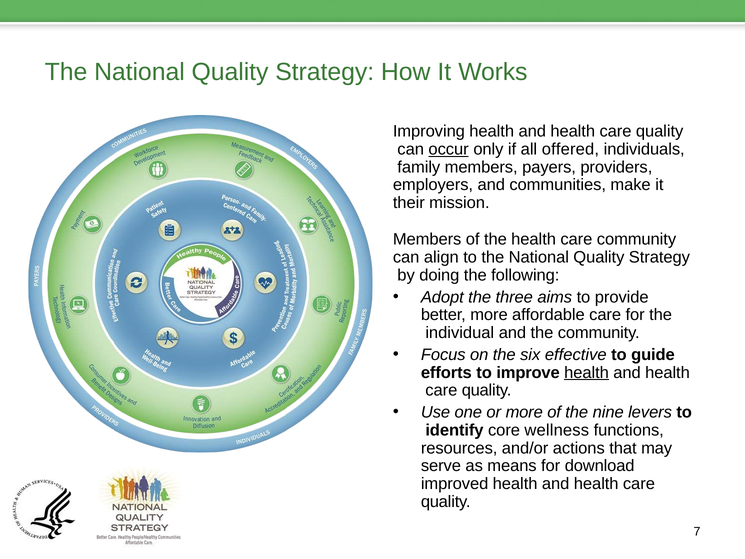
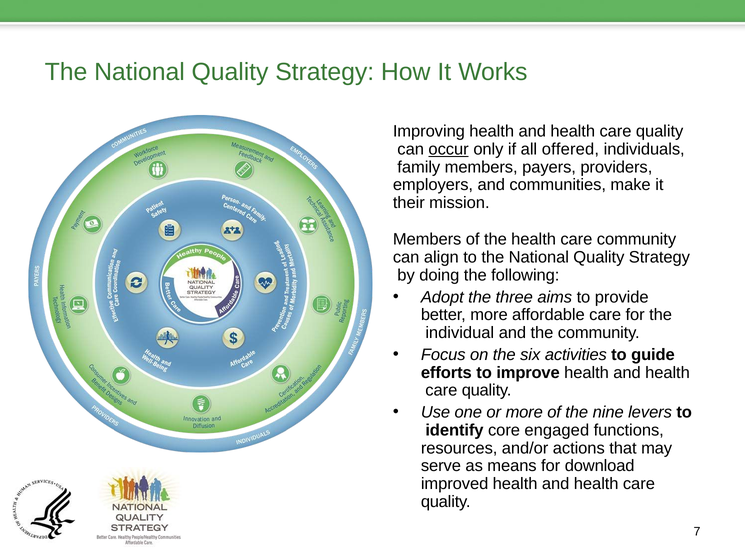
effective: effective -> activities
health at (587, 372) underline: present -> none
wellness: wellness -> engaged
